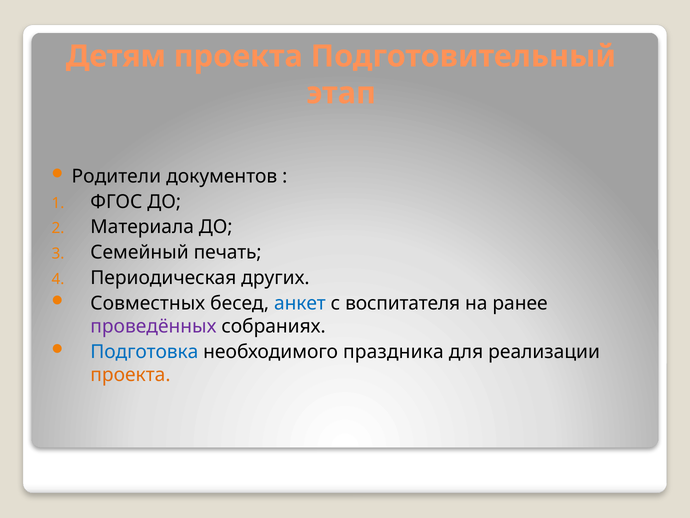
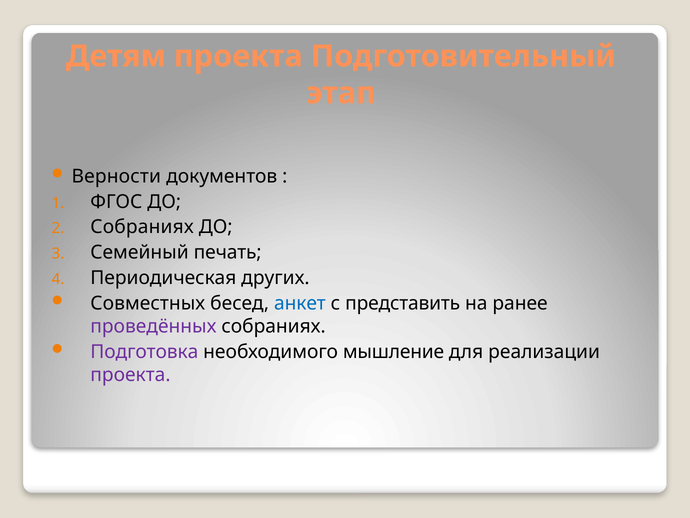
Родители: Родители -> Верности
Материала at (142, 227): Материала -> Собраниях
воспитателя: воспитателя -> представить
Подготовка colour: blue -> purple
праздника: праздника -> мышление
проекта at (130, 375) colour: orange -> purple
